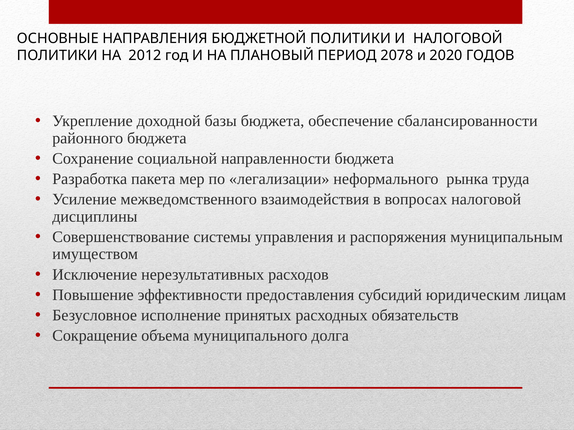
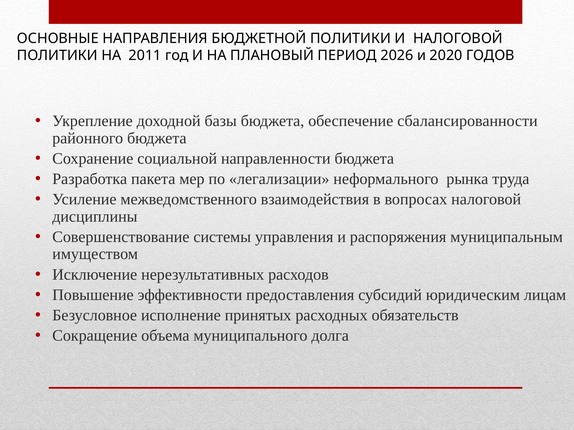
2012: 2012 -> 2011
2078: 2078 -> 2026
